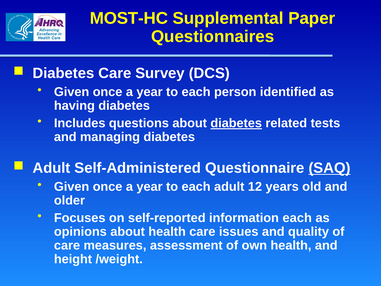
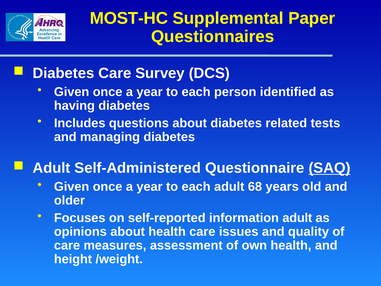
diabetes at (236, 123) underline: present -> none
12: 12 -> 68
information each: each -> adult
